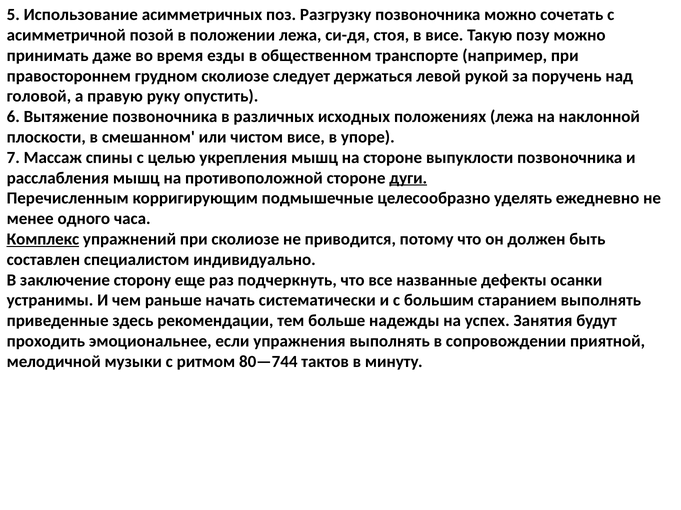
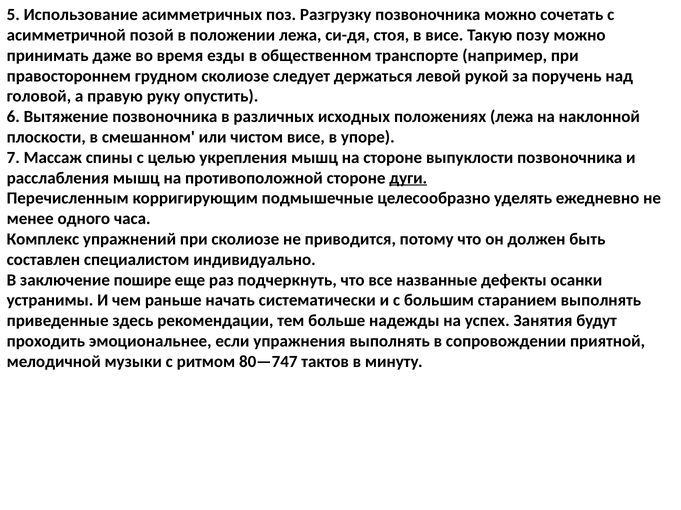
Комплекс underline: present -> none
сторону: сторону -> пошире
80—744: 80—744 -> 80—747
